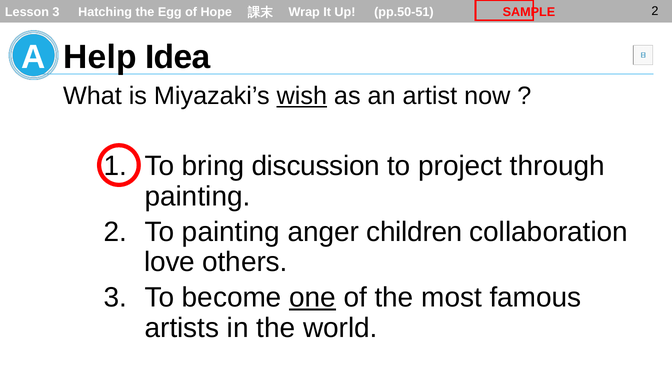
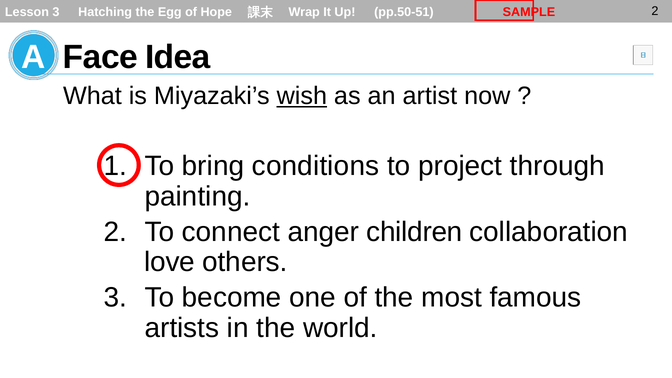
Help: Help -> Face
discussion: discussion -> conditions
To painting: painting -> connect
one underline: present -> none
